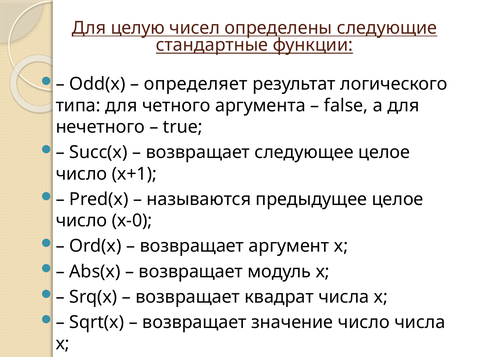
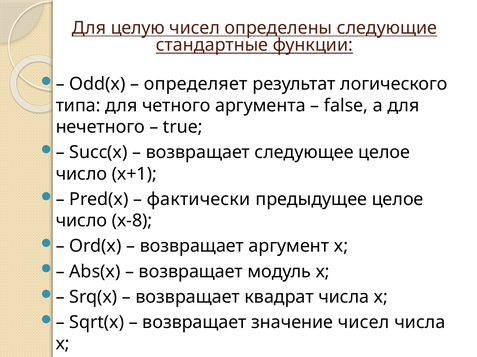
называются: называются -> фактически
х-0: х-0 -> х-8
значение число: число -> чисел
